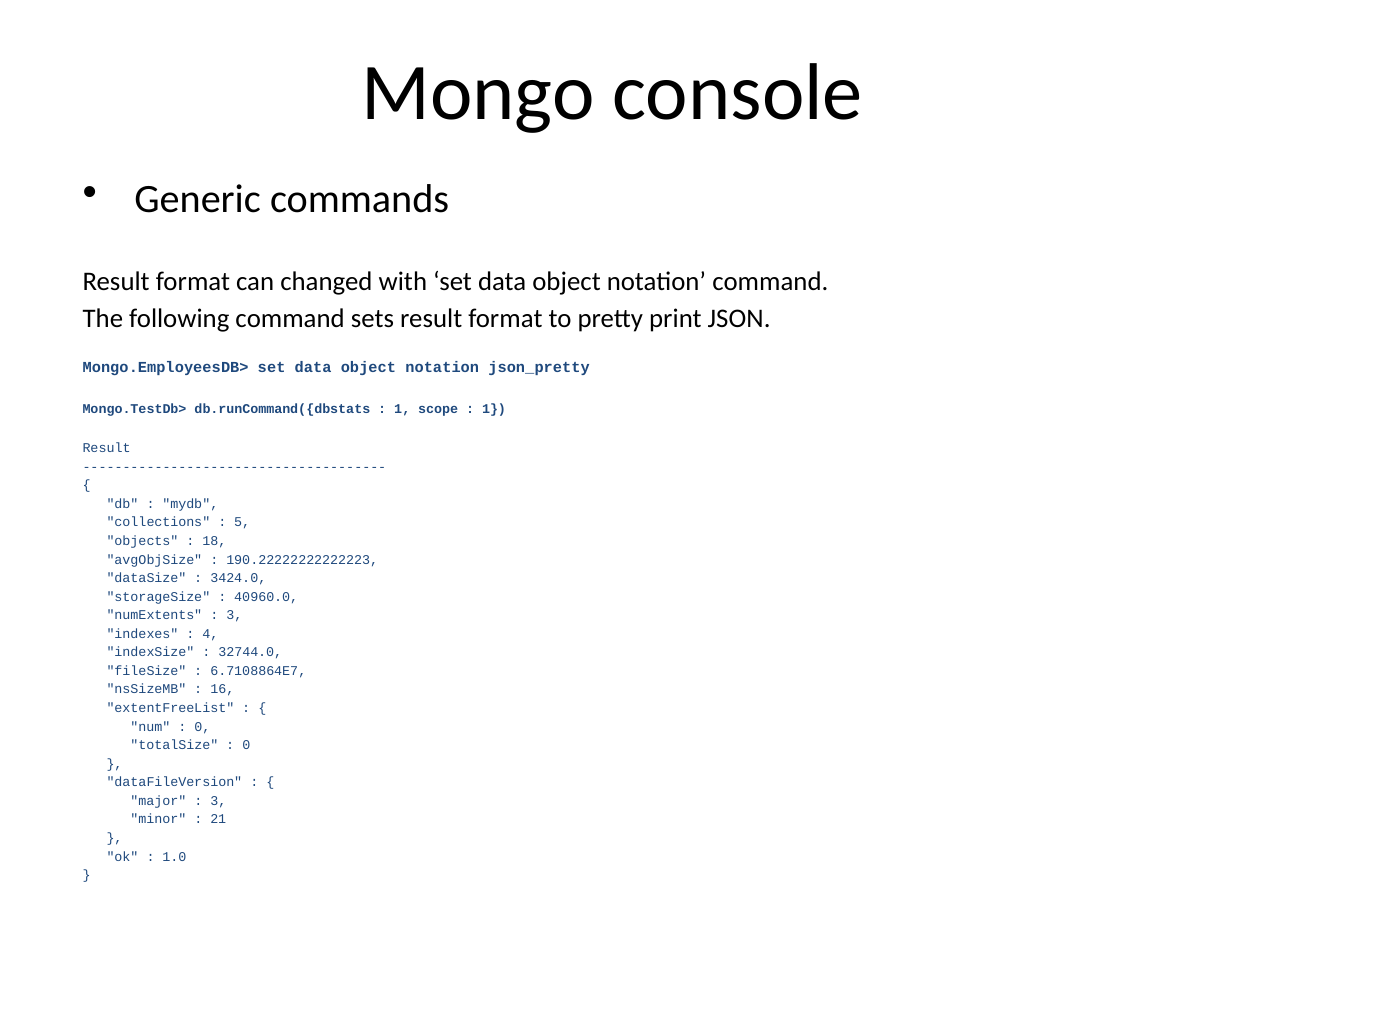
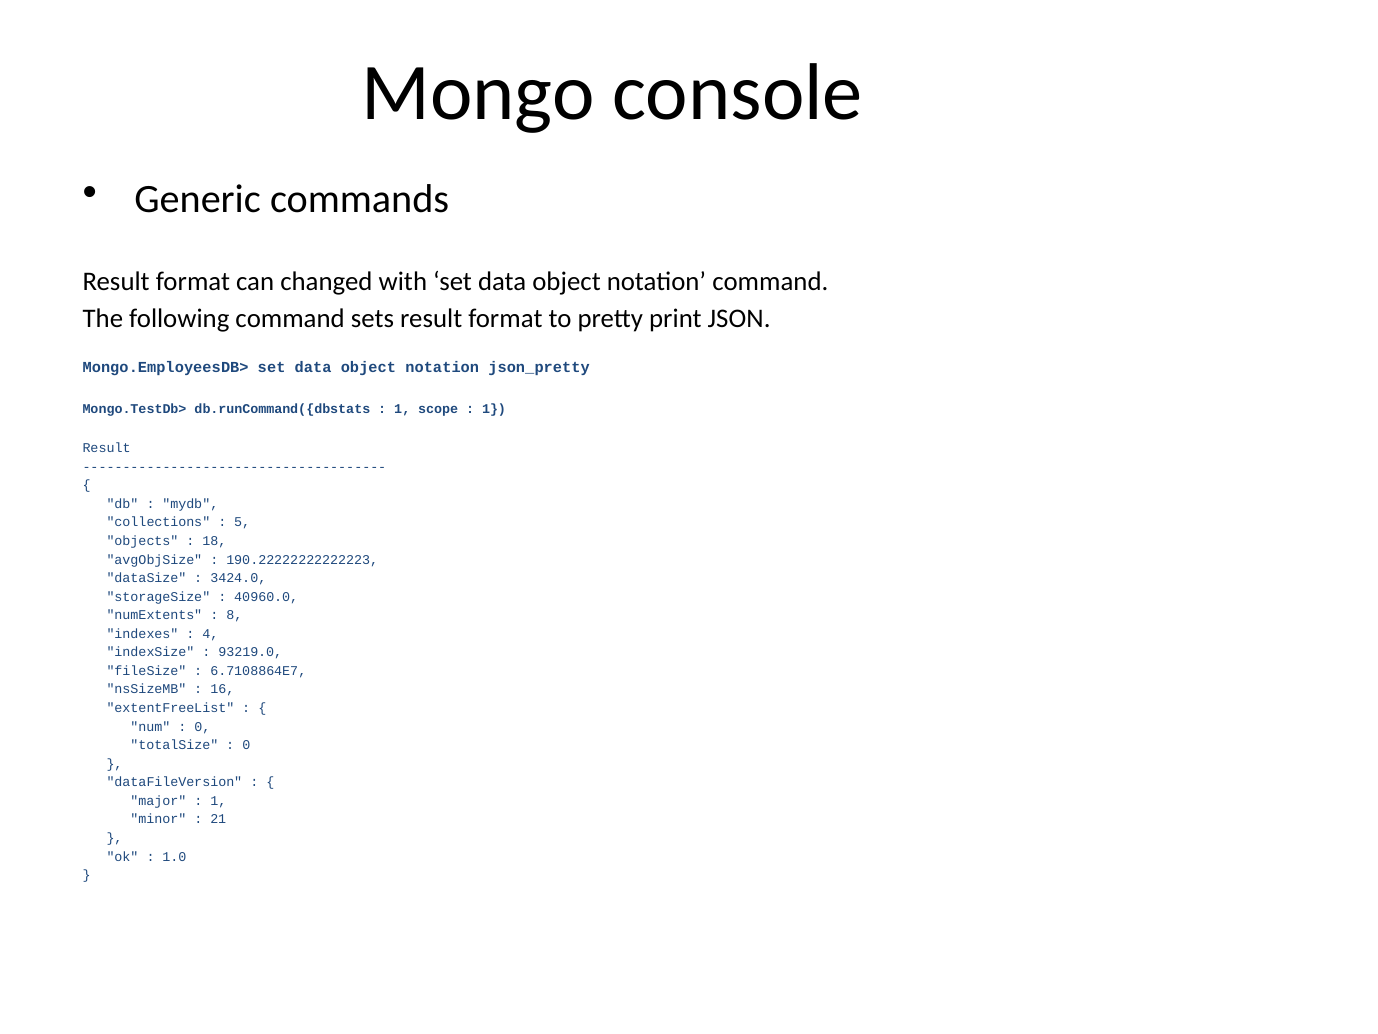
3 at (234, 615): 3 -> 8
32744.0: 32744.0 -> 93219.0
3 at (218, 801): 3 -> 1
